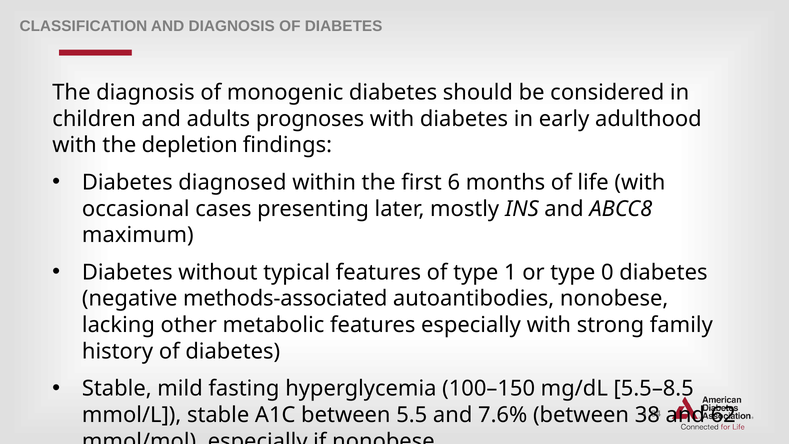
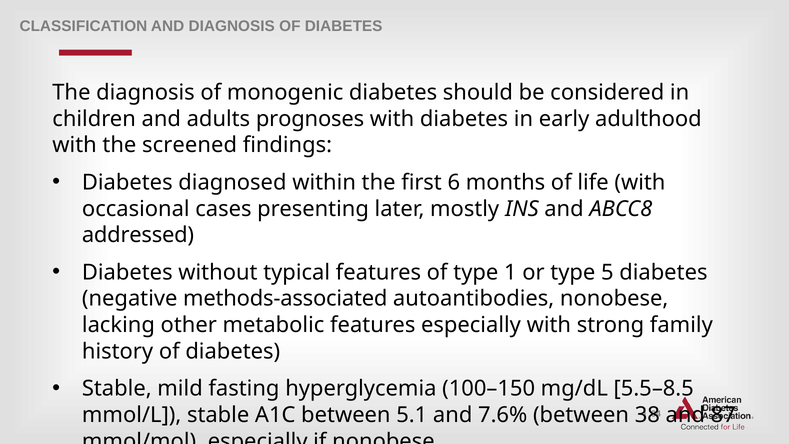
depletion: depletion -> screened
maximum: maximum -> addressed
0: 0 -> 5
5.5: 5.5 -> 5.1
62: 62 -> 87
